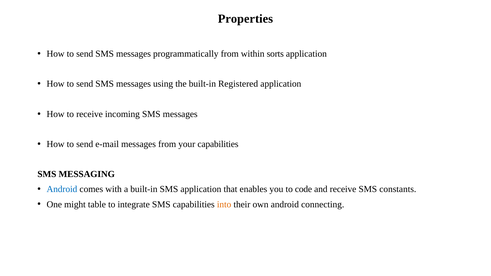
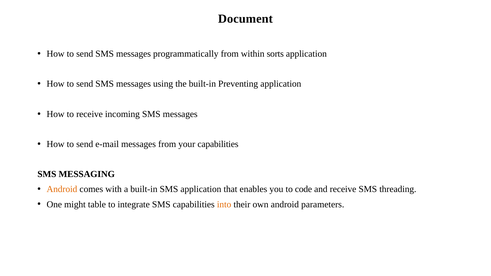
Properties: Properties -> Document
Registered: Registered -> Preventing
Android at (62, 189) colour: blue -> orange
constants: constants -> threading
connecting: connecting -> parameters
